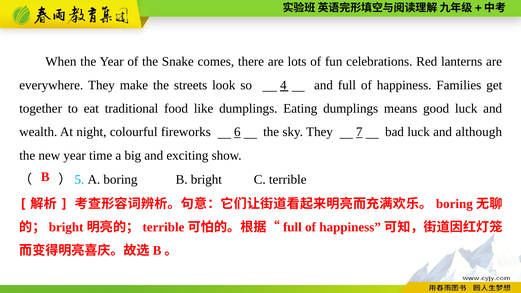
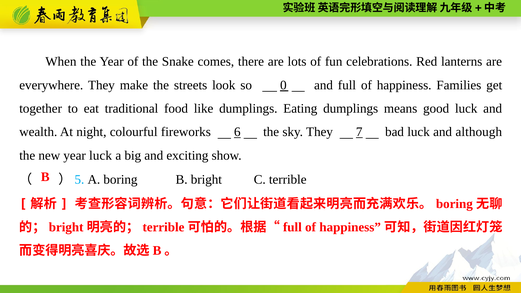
4: 4 -> 0
year time: time -> luck
